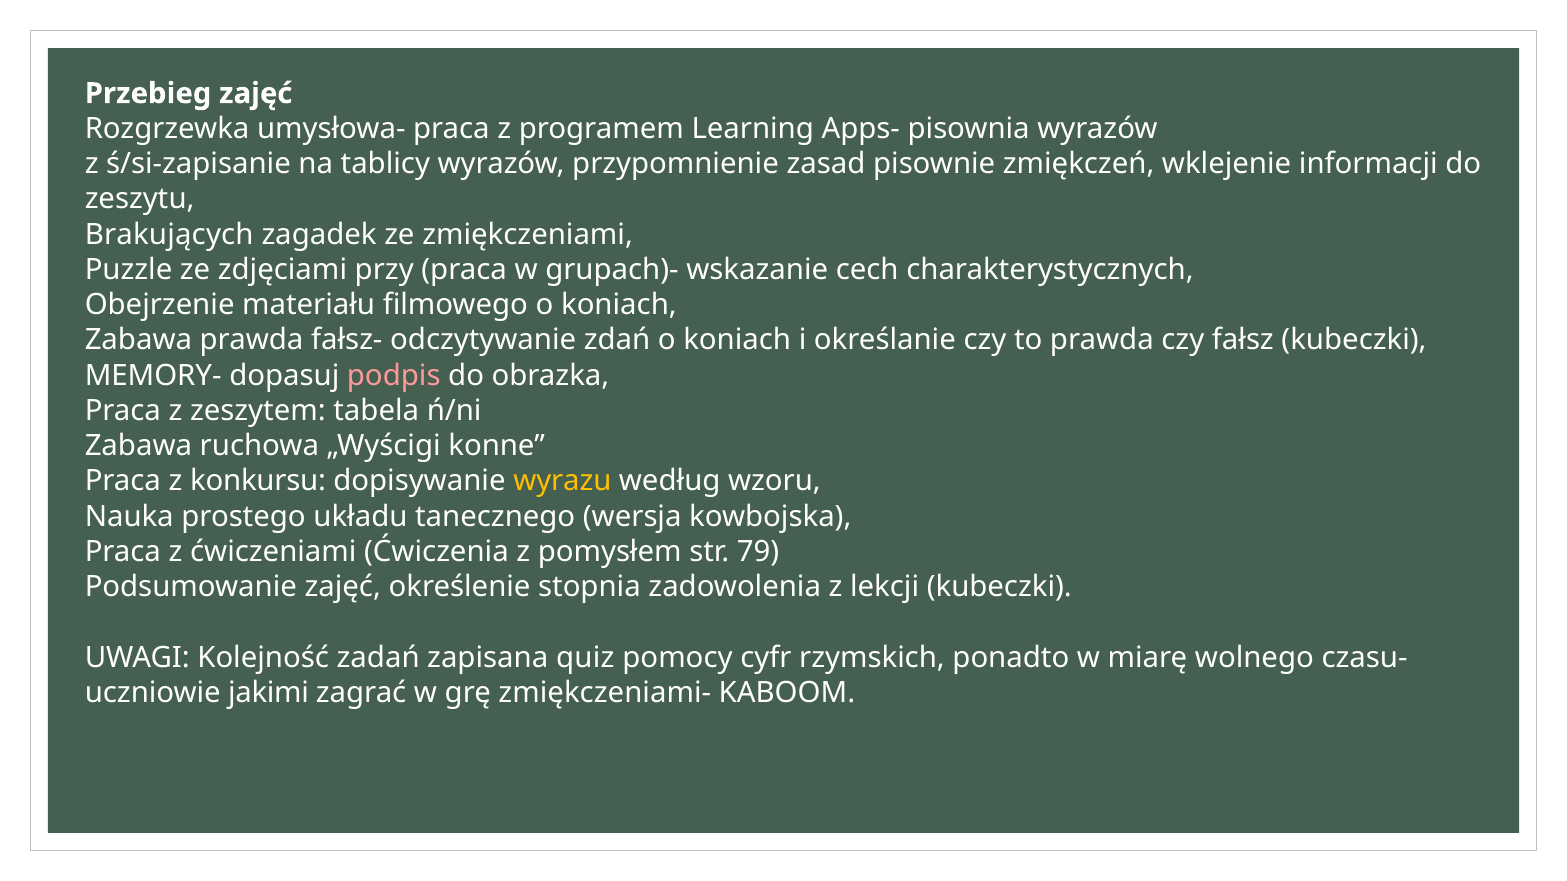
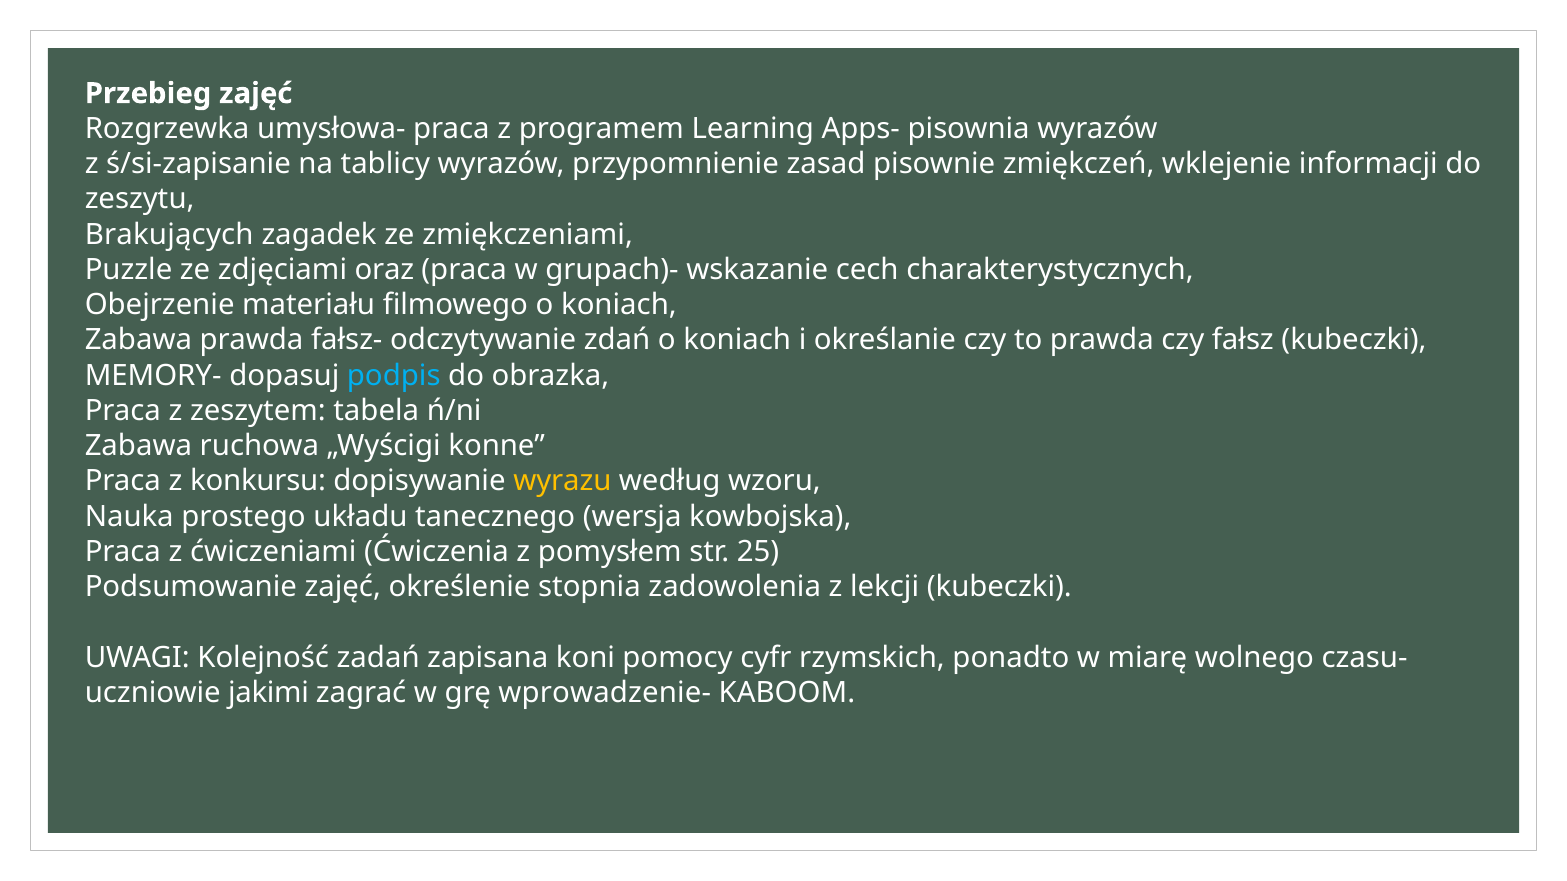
przy: przy -> oraz
podpis colour: pink -> light blue
79: 79 -> 25
quiz: quiz -> koni
zmiękczeniami-: zmiękczeniami- -> wprowadzenie-
